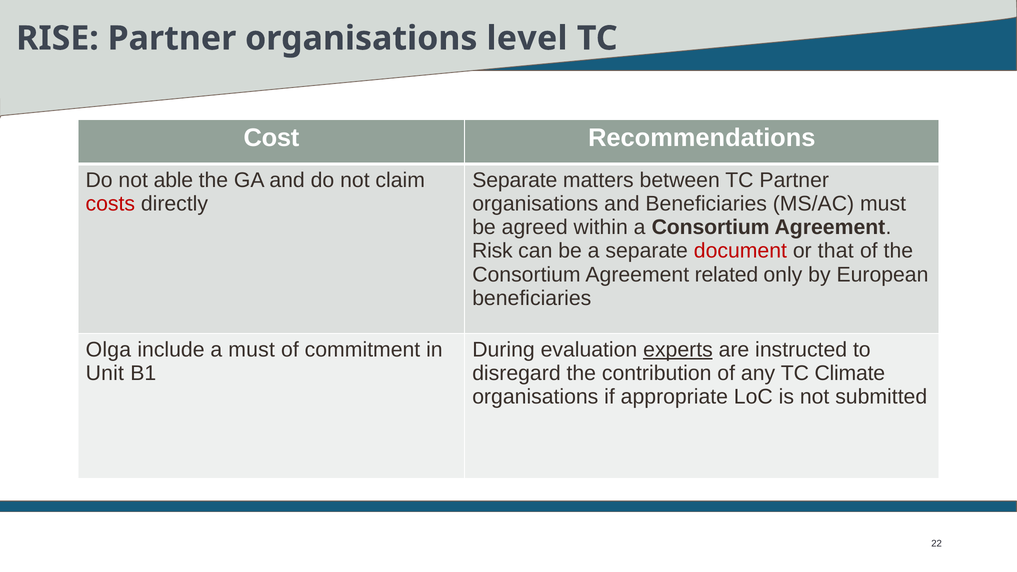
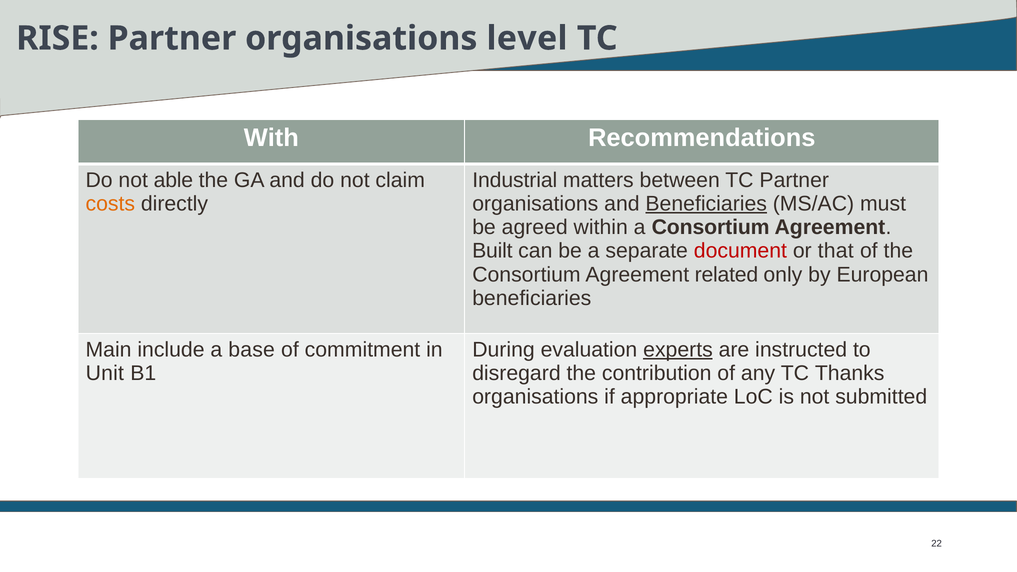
Cost: Cost -> With
Separate at (515, 180): Separate -> Industrial
costs colour: red -> orange
Beneficiaries at (706, 204) underline: none -> present
Risk: Risk -> Built
Olga: Olga -> Main
a must: must -> base
Climate: Climate -> Thanks
